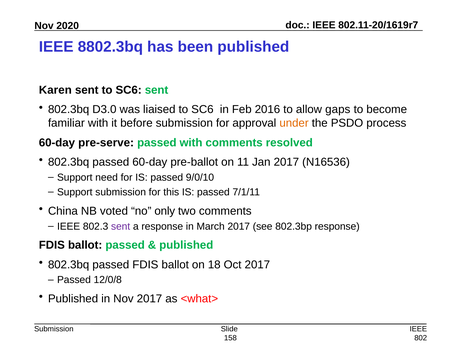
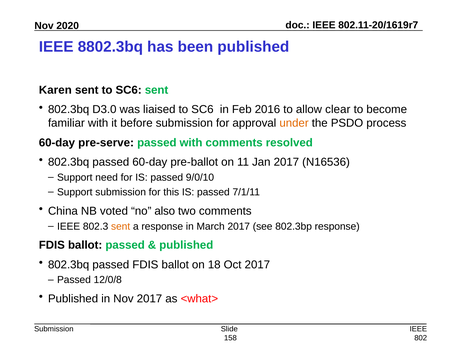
gaps: gaps -> clear
only: only -> also
sent at (121, 226) colour: purple -> orange
